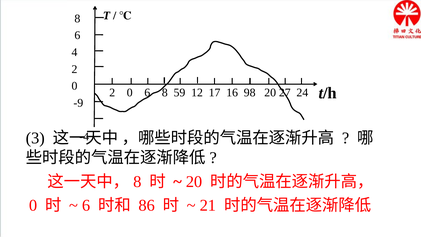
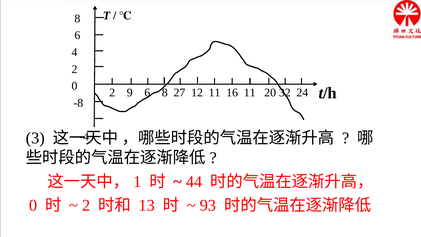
0 at (130, 93): 0 -> 9
59: 59 -> 27
12 17: 17 -> 11
16 98: 98 -> 11
27: 27 -> 32
-9: -9 -> -8
8 at (137, 182): 8 -> 1
20 at (194, 182): 20 -> 44
6 at (86, 205): 6 -> 2
86: 86 -> 13
21: 21 -> 93
